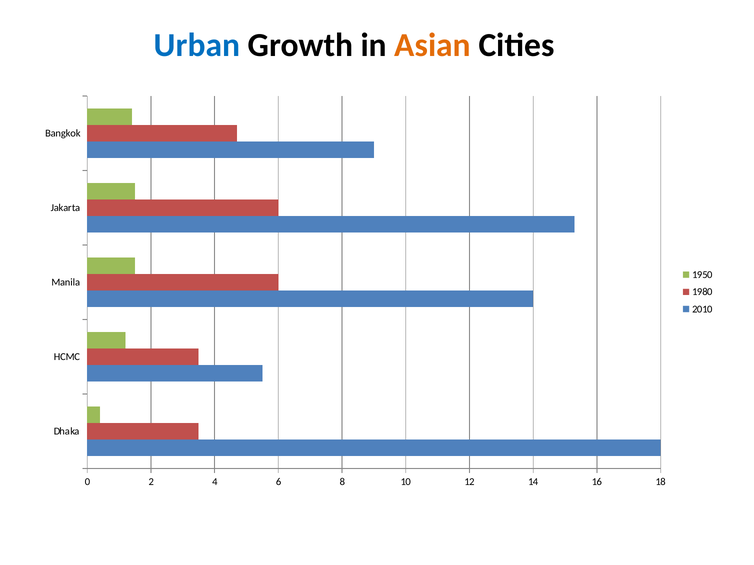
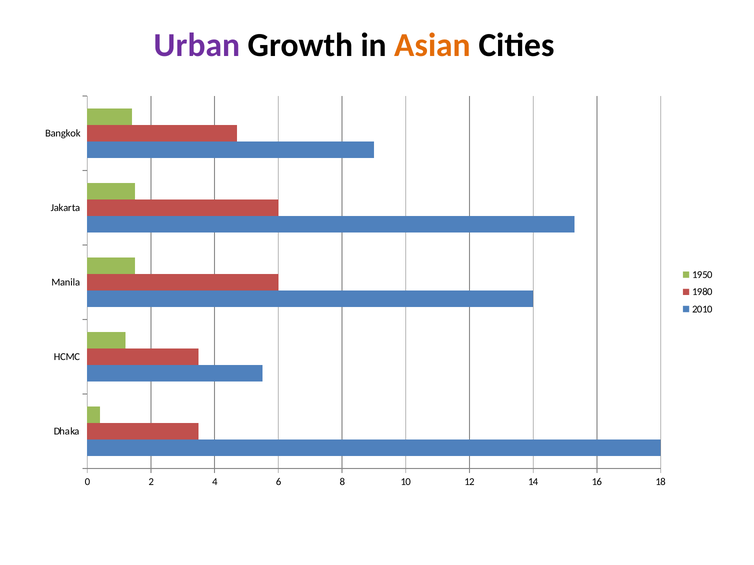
Urban colour: blue -> purple
